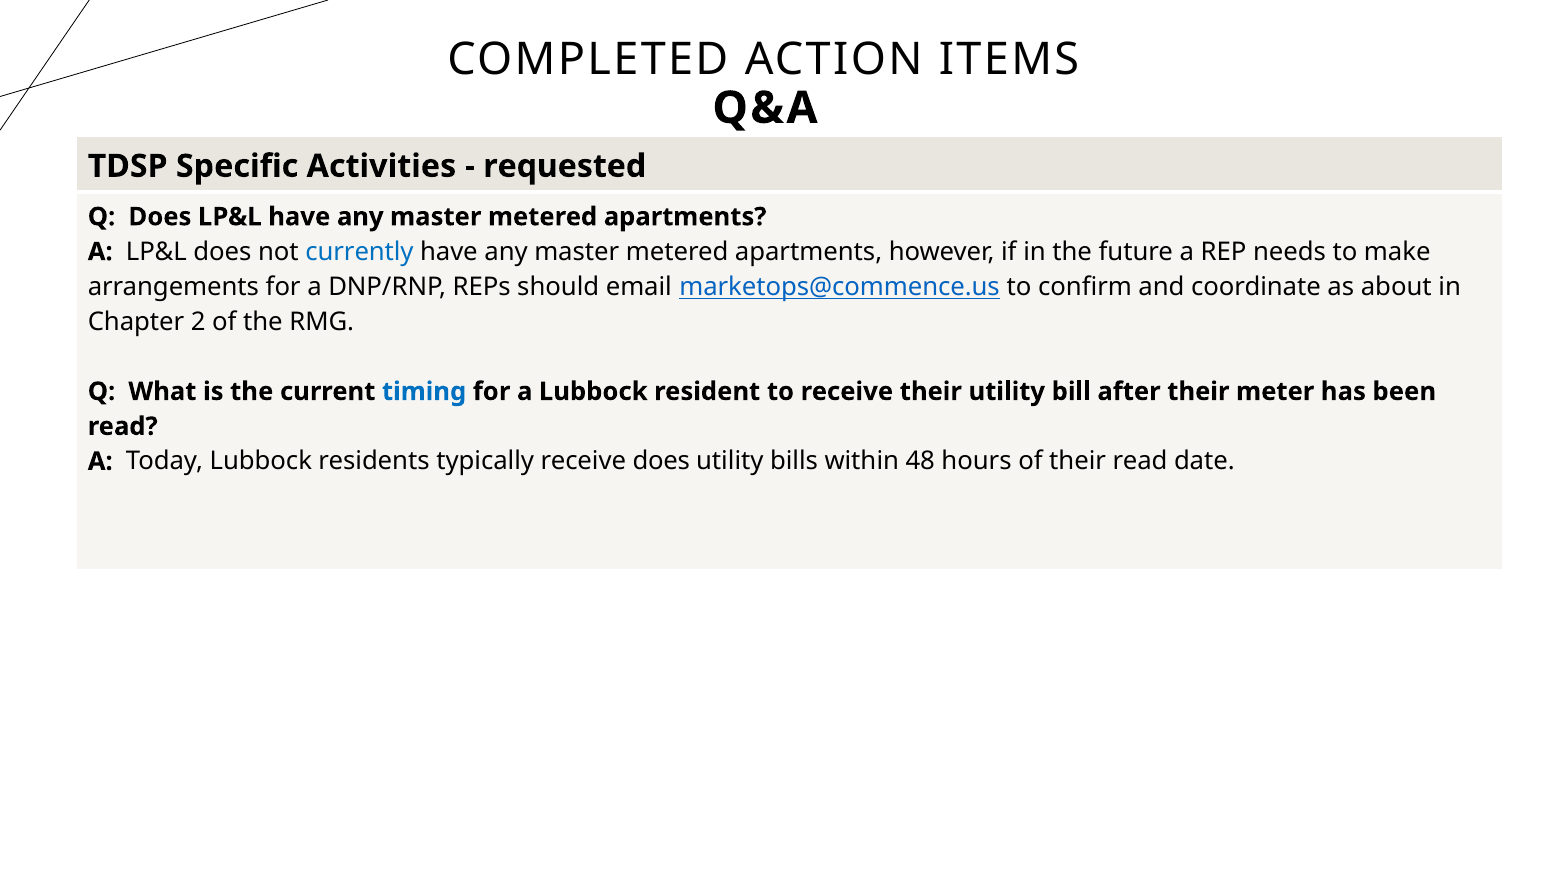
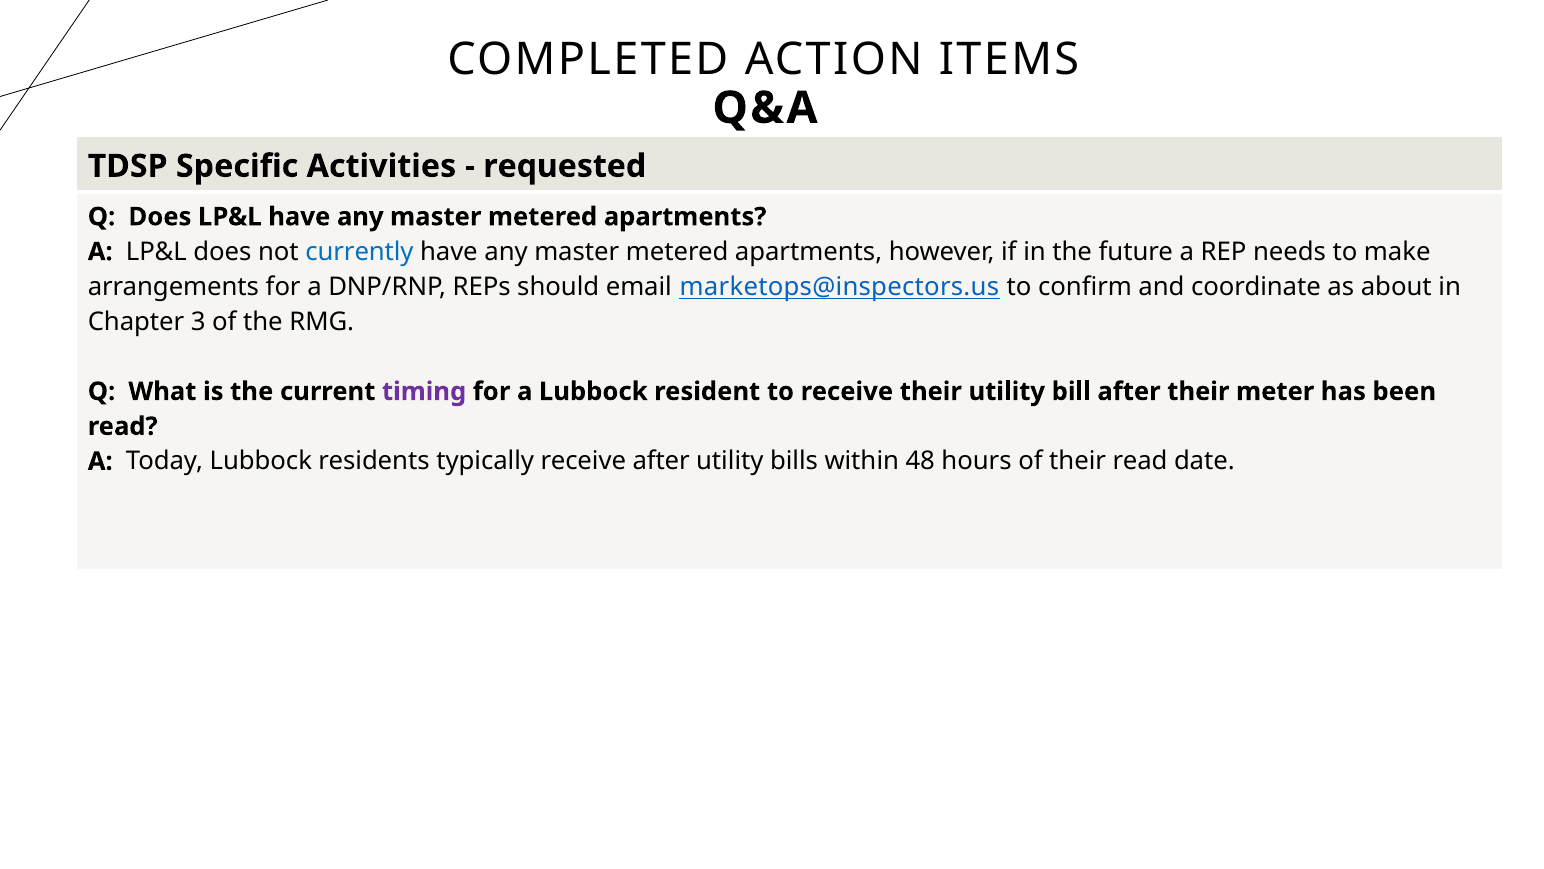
marketops@commence.us: marketops@commence.us -> marketops@inspectors.us
2: 2 -> 3
timing colour: blue -> purple
receive does: does -> after
